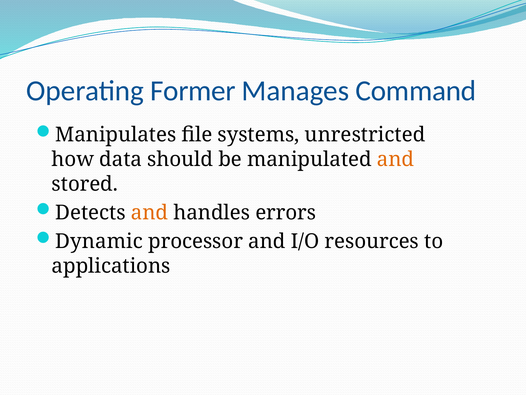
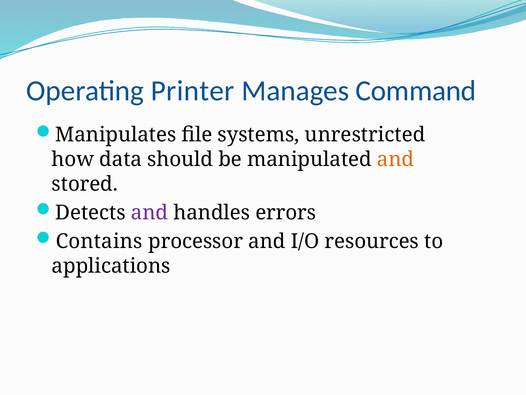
Former: Former -> Printer
and at (150, 212) colour: orange -> purple
Dynamic: Dynamic -> Contains
